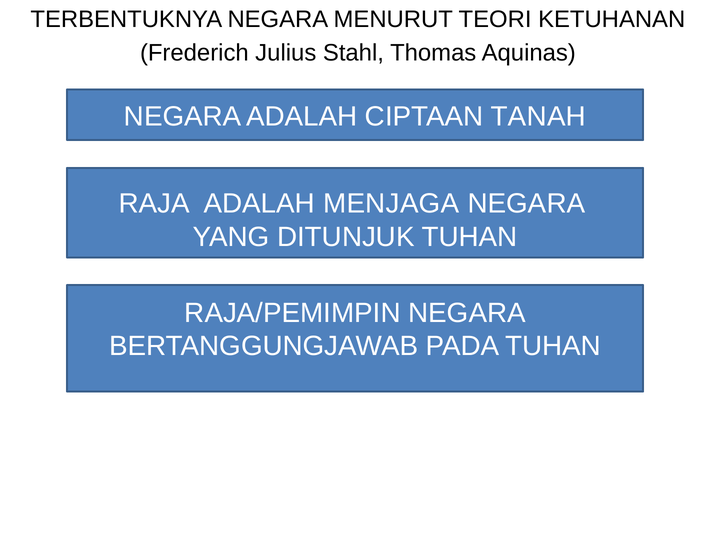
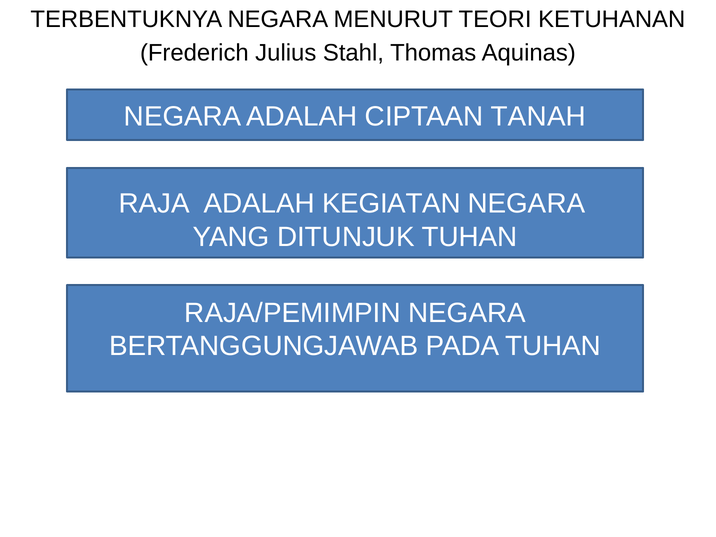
MENJAGA: MENJAGA -> KEGIATAN
